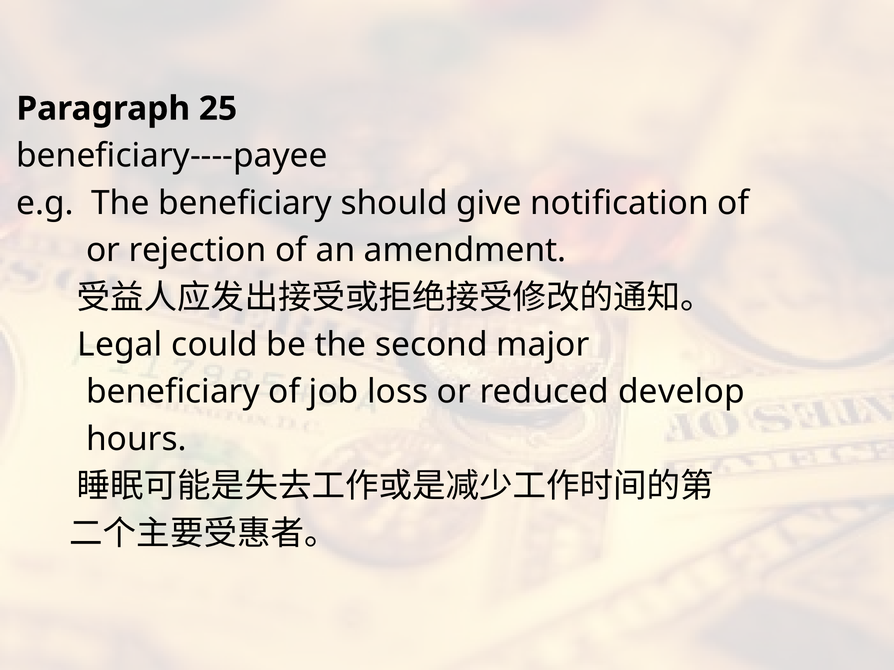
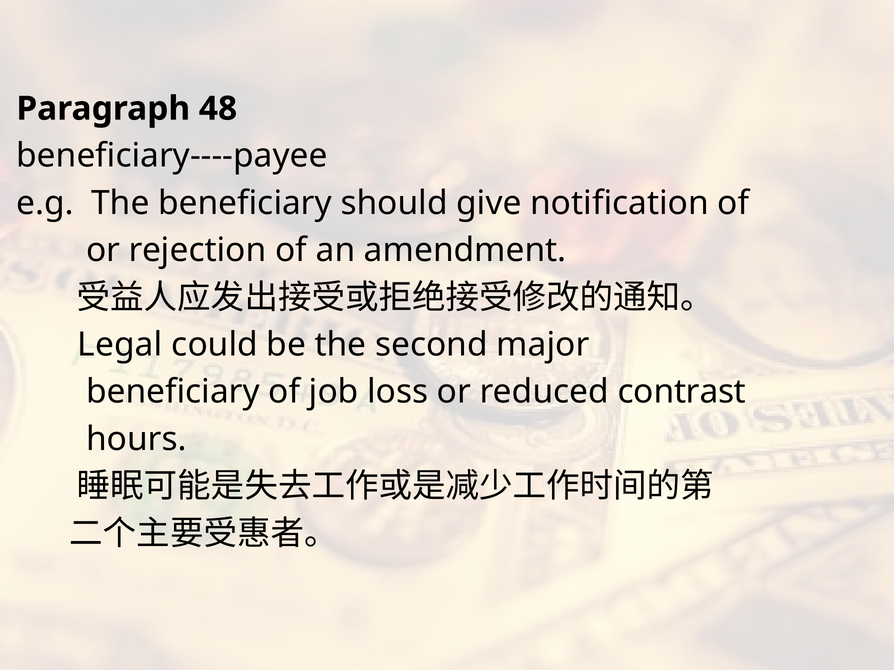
25: 25 -> 48
develop: develop -> contrast
